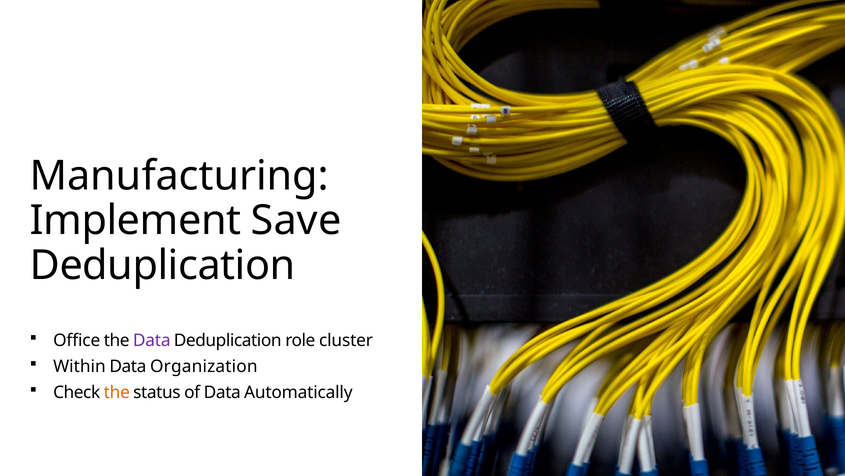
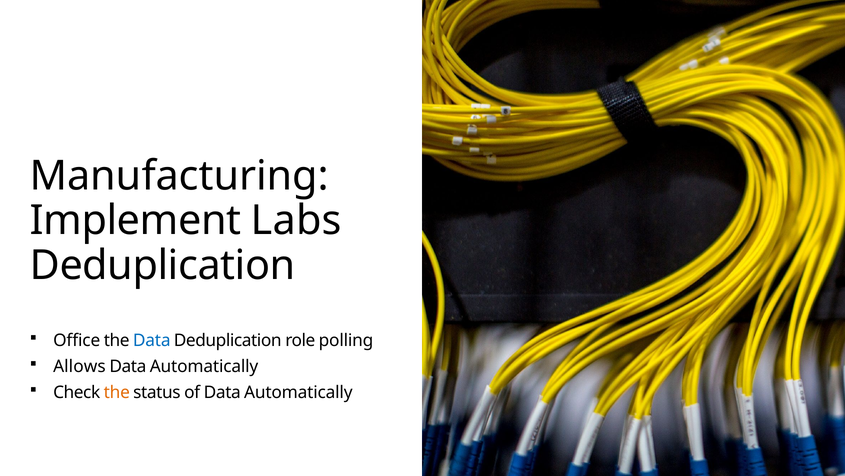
Save: Save -> Labs
Data at (152, 340) colour: purple -> blue
cluster: cluster -> polling
Within: Within -> Allows
Organization at (204, 366): Organization -> Automatically
